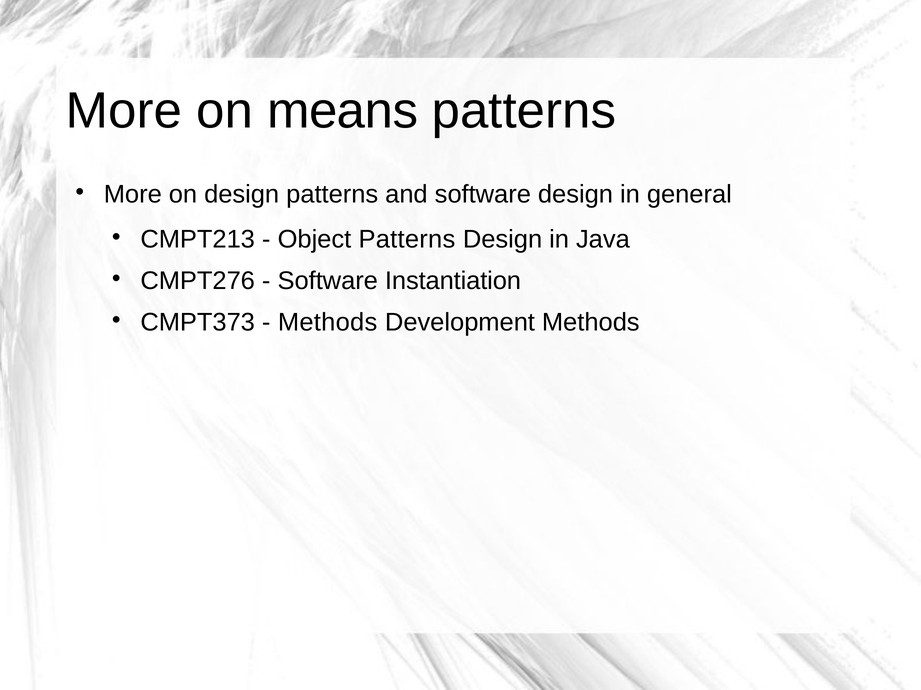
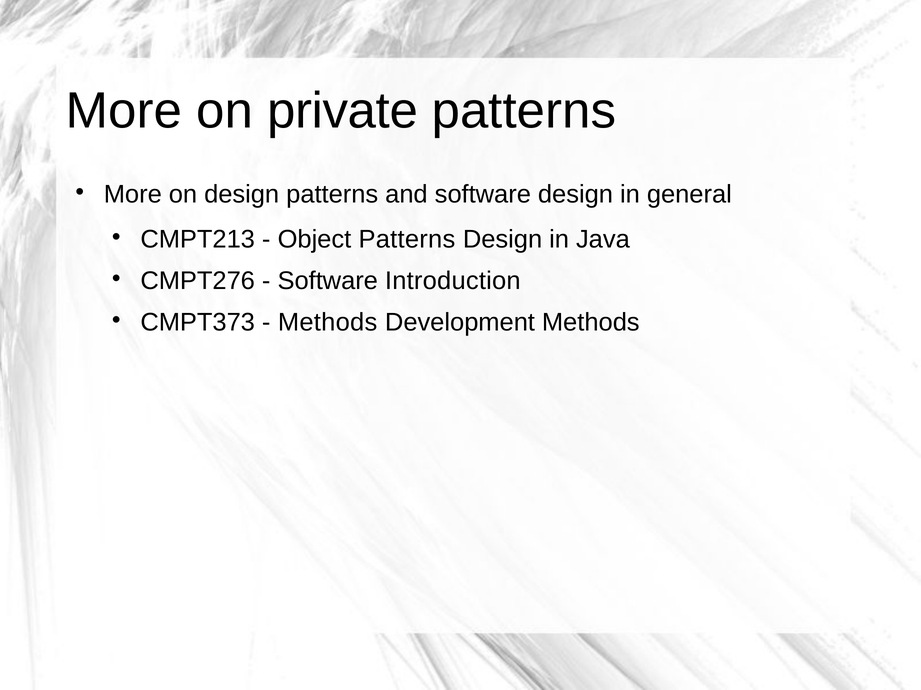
means: means -> private
Instantiation: Instantiation -> Introduction
